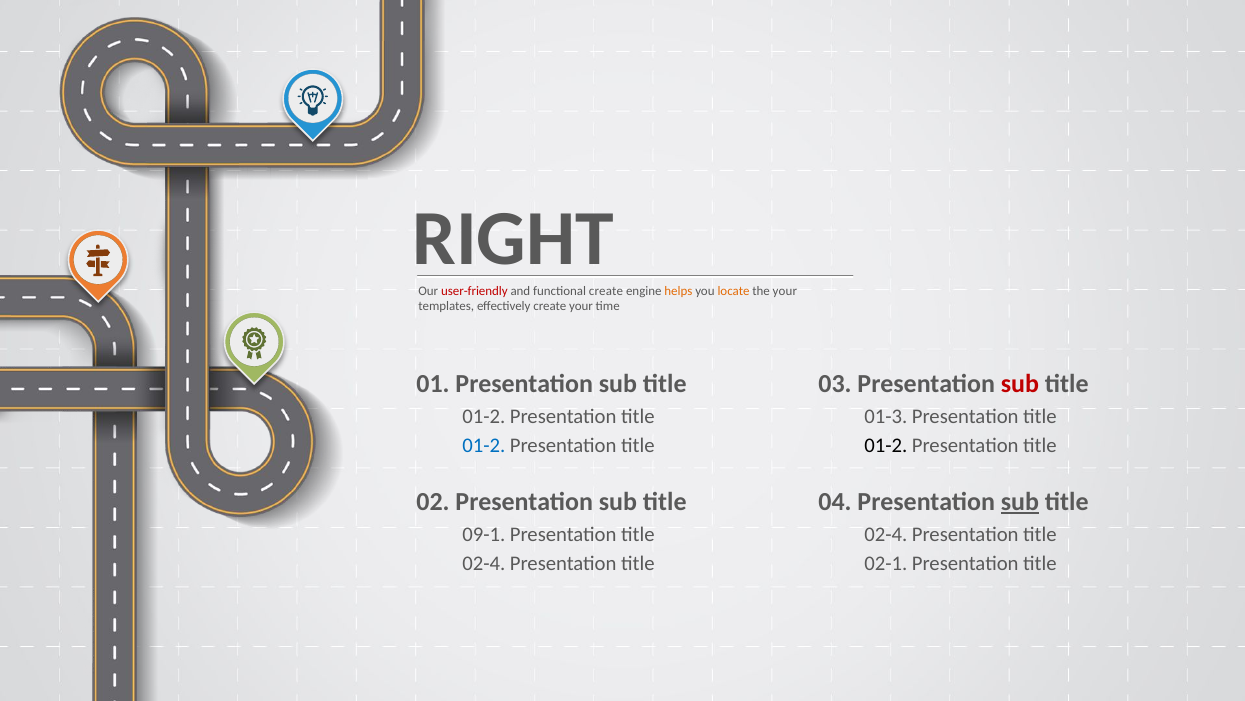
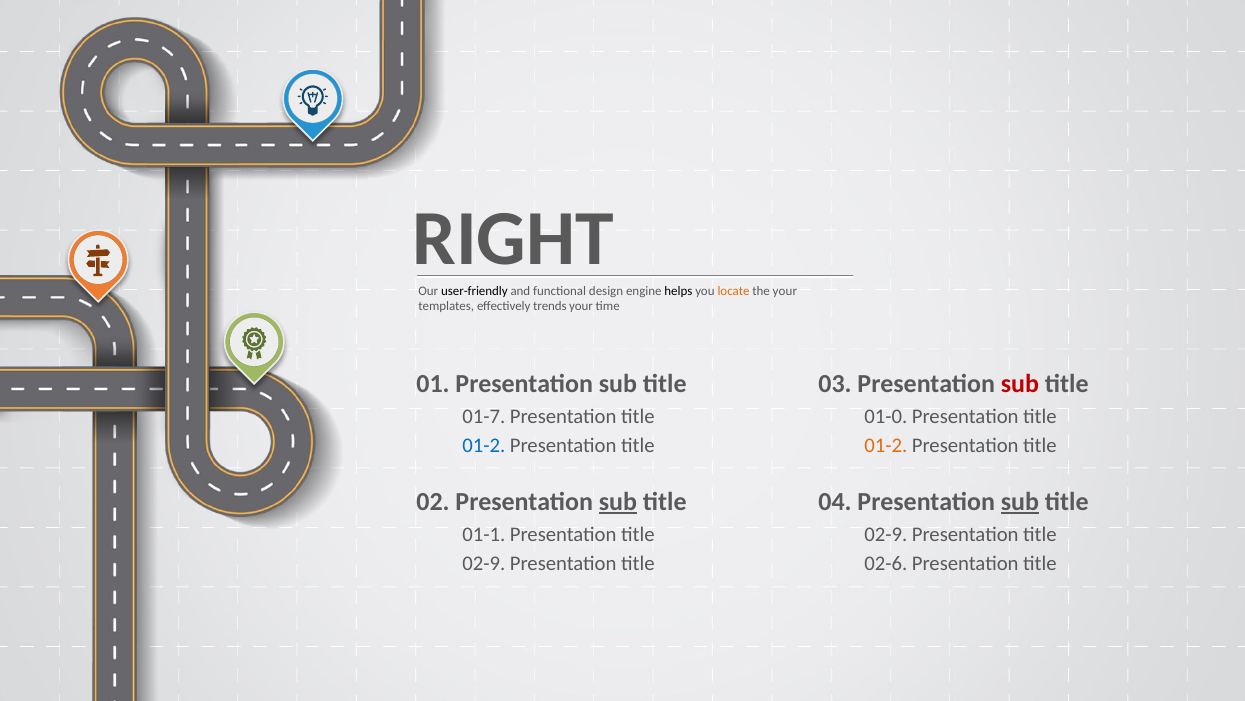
user-friendly colour: red -> black
functional create: create -> design
helps colour: orange -> black
effectively create: create -> trends
01-2 at (484, 416): 01-2 -> 01-7
01-3: 01-3 -> 01-0
01-2 at (886, 446) colour: black -> orange
sub at (618, 501) underline: none -> present
09-1: 09-1 -> 01-1
02-4 at (886, 534): 02-4 -> 02-9
02-4 at (484, 563): 02-4 -> 02-9
02-1: 02-1 -> 02-6
